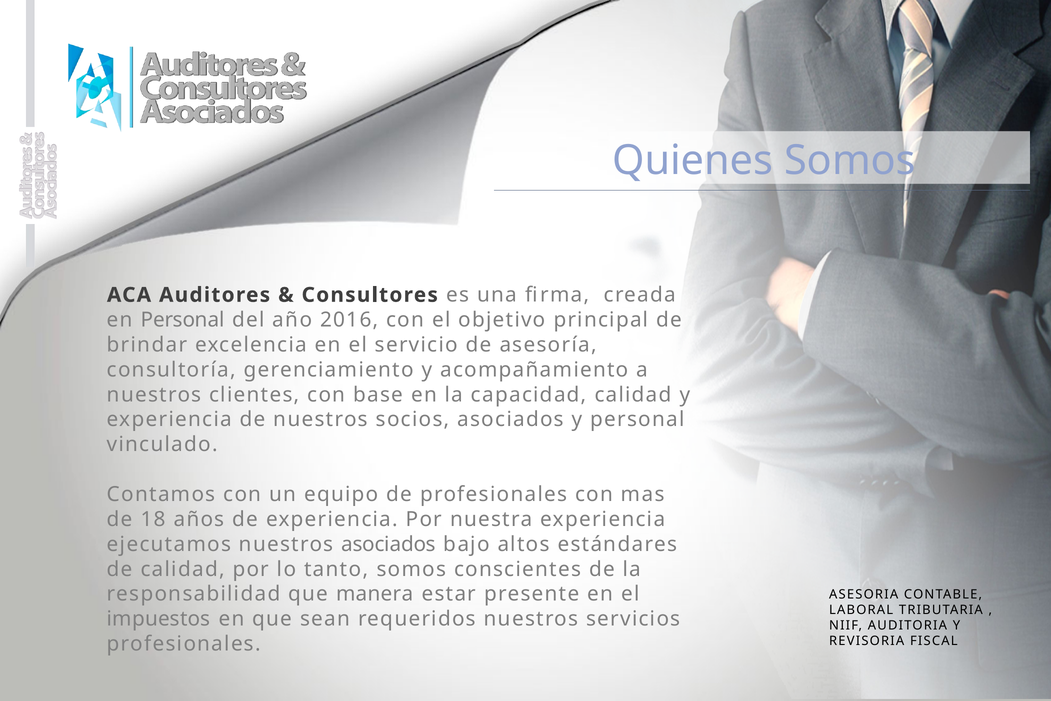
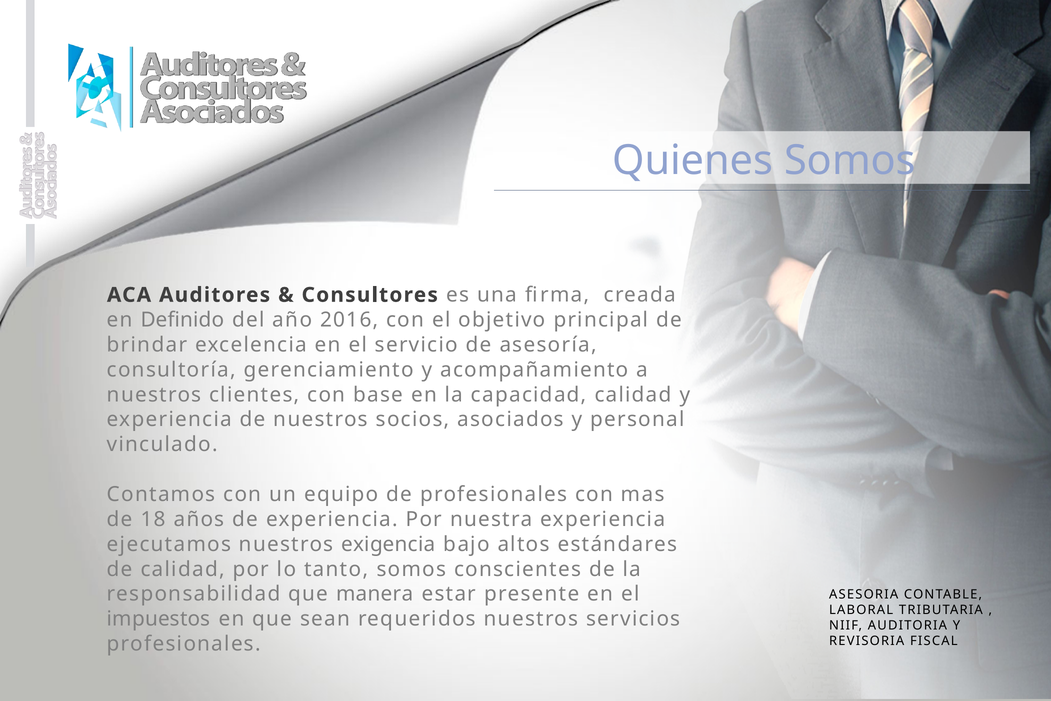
en Personal: Personal -> Definido
nuestros asociados: asociados -> exigencia
